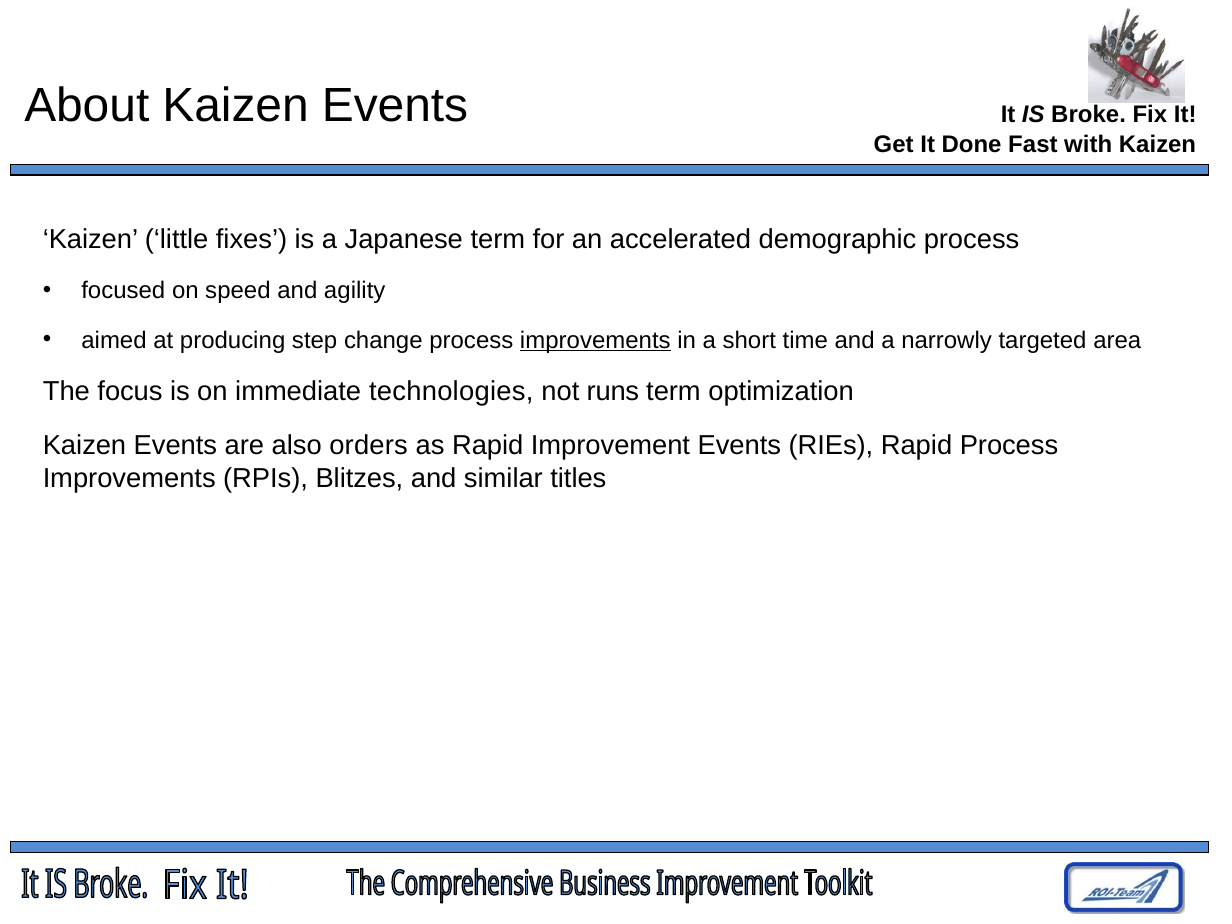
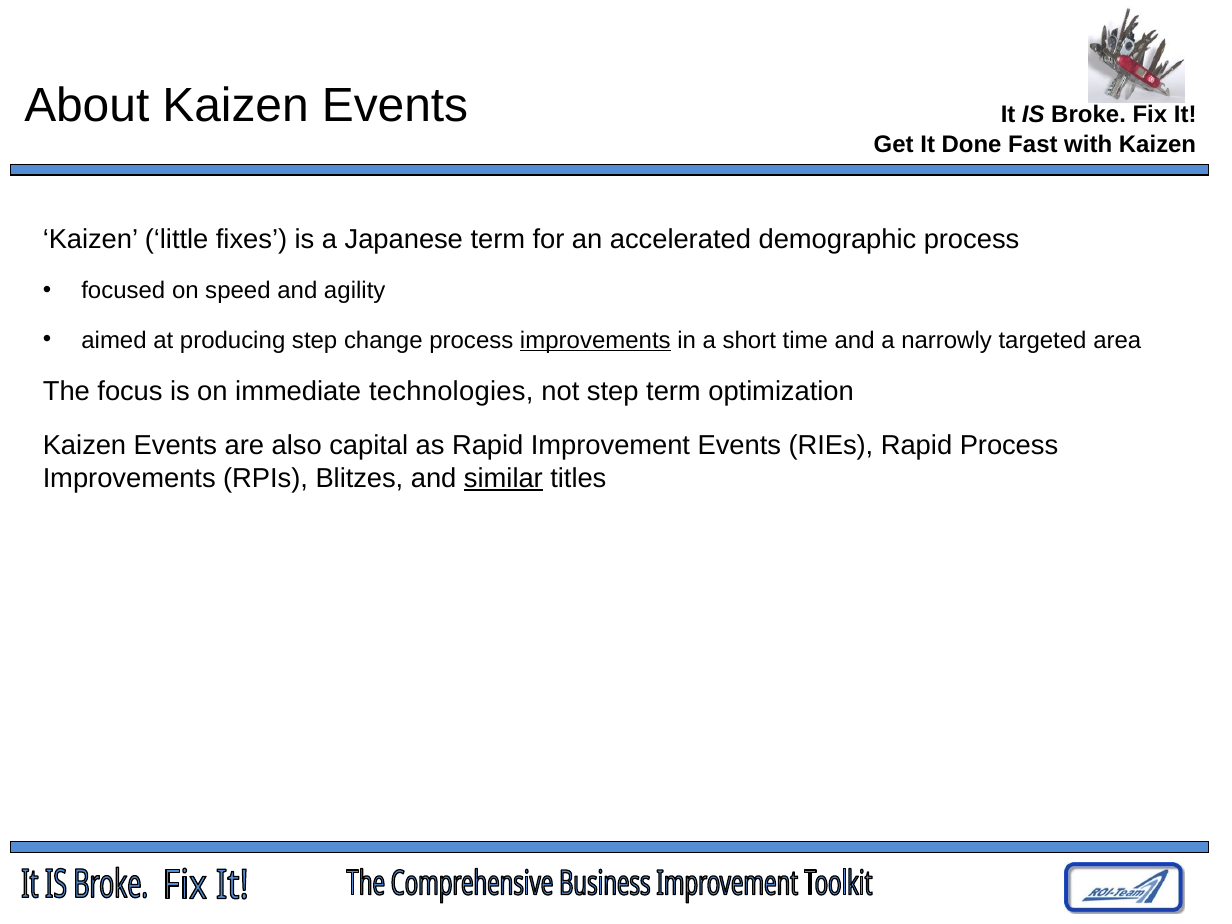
not runs: runs -> step
orders: orders -> capital
similar underline: none -> present
